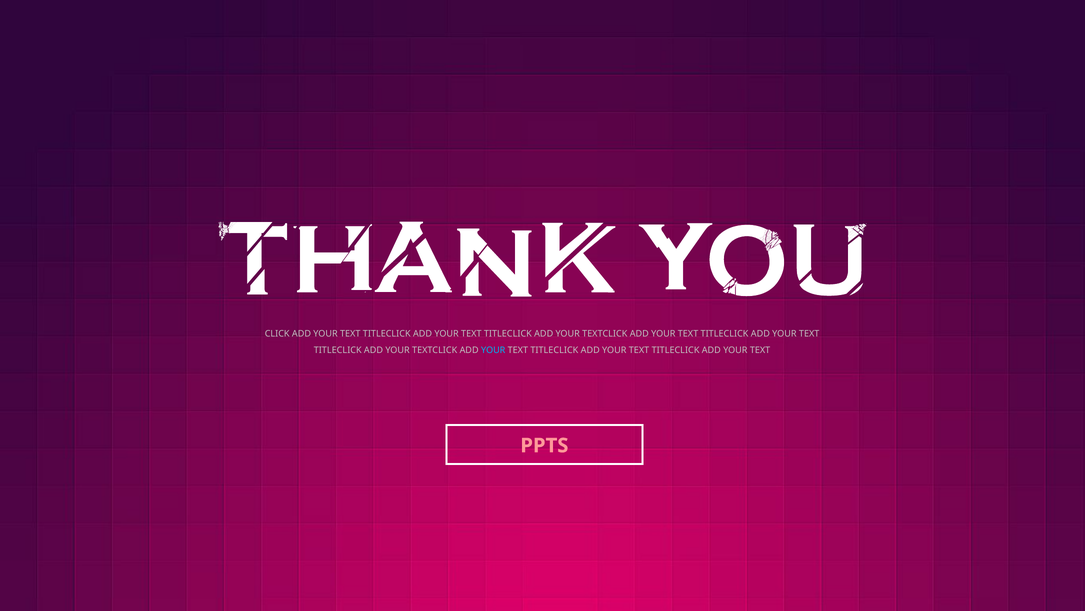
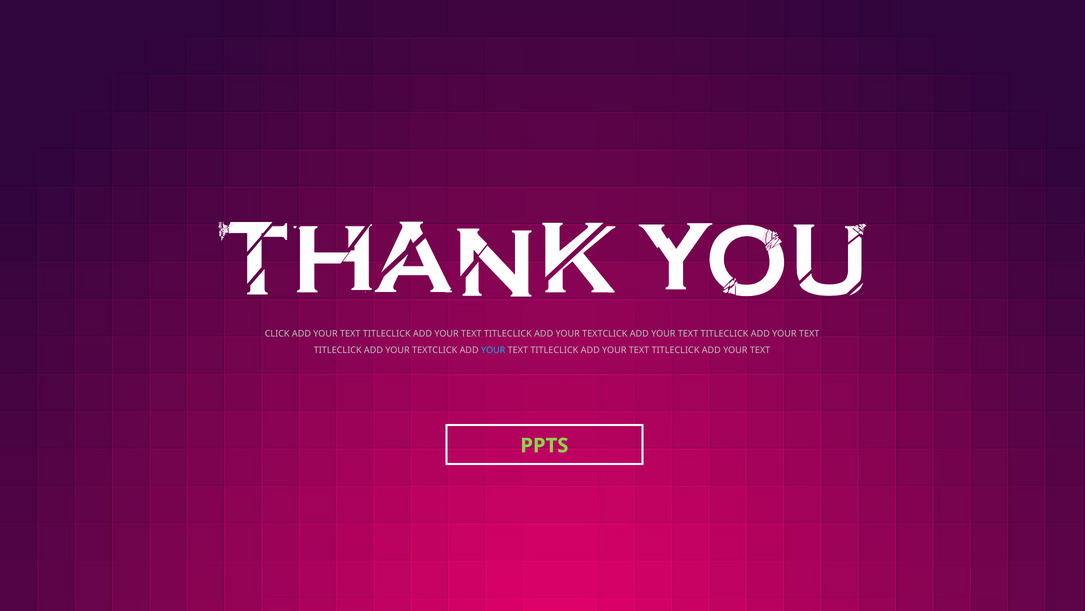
PPTS colour: pink -> light green
